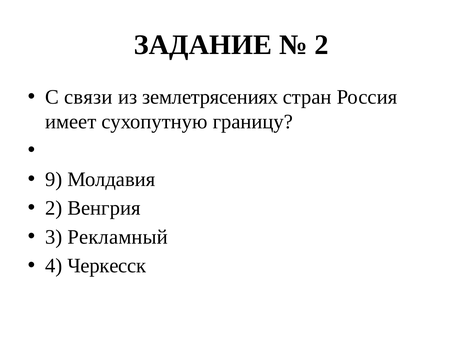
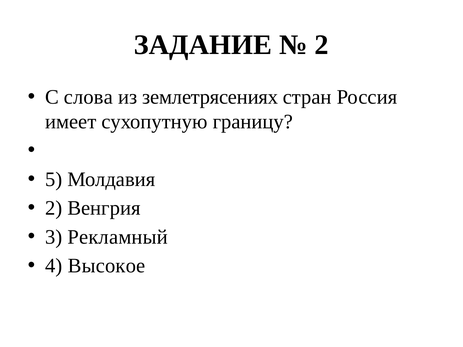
связи: связи -> слова
9: 9 -> 5
Черкесск: Черкесск -> Высокое
